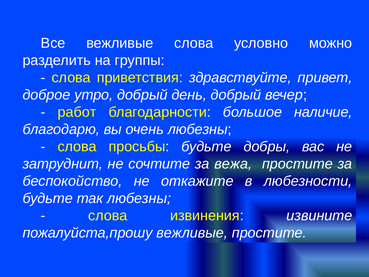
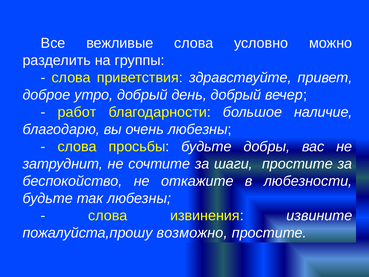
вежа: вежа -> шаги
пожалуйста,прошу вежливые: вежливые -> возможно
